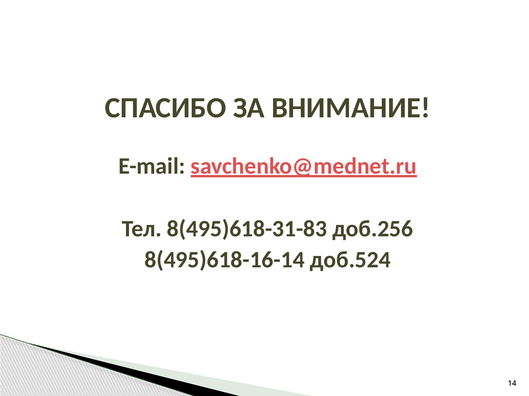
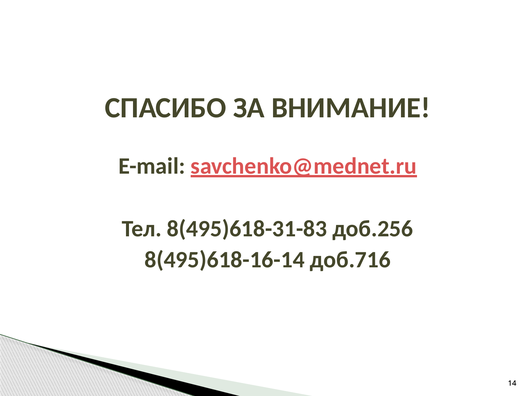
доб.524: доб.524 -> доб.716
